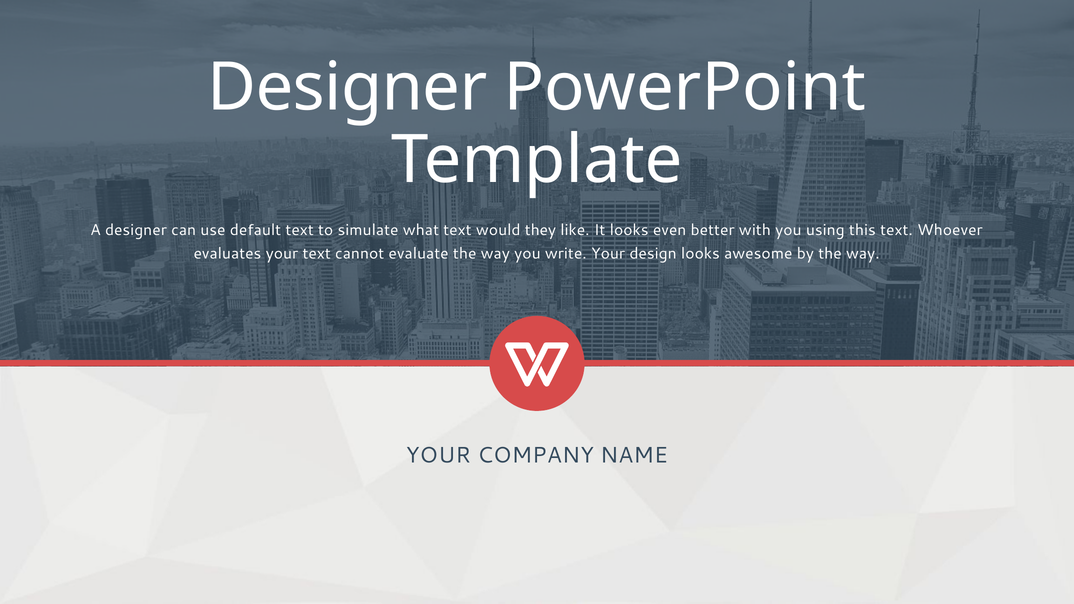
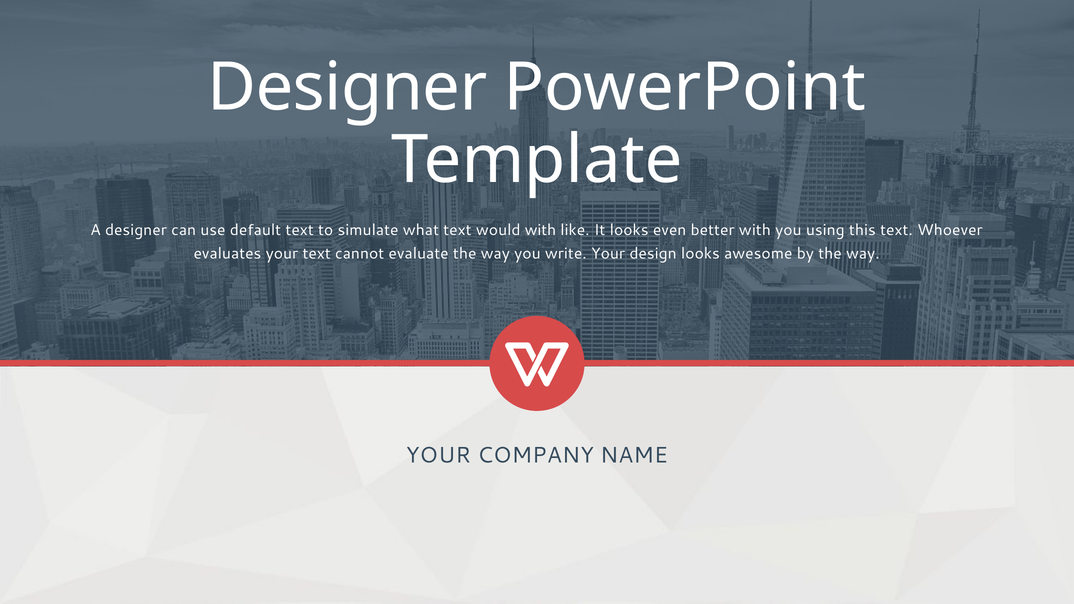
would they: they -> with
